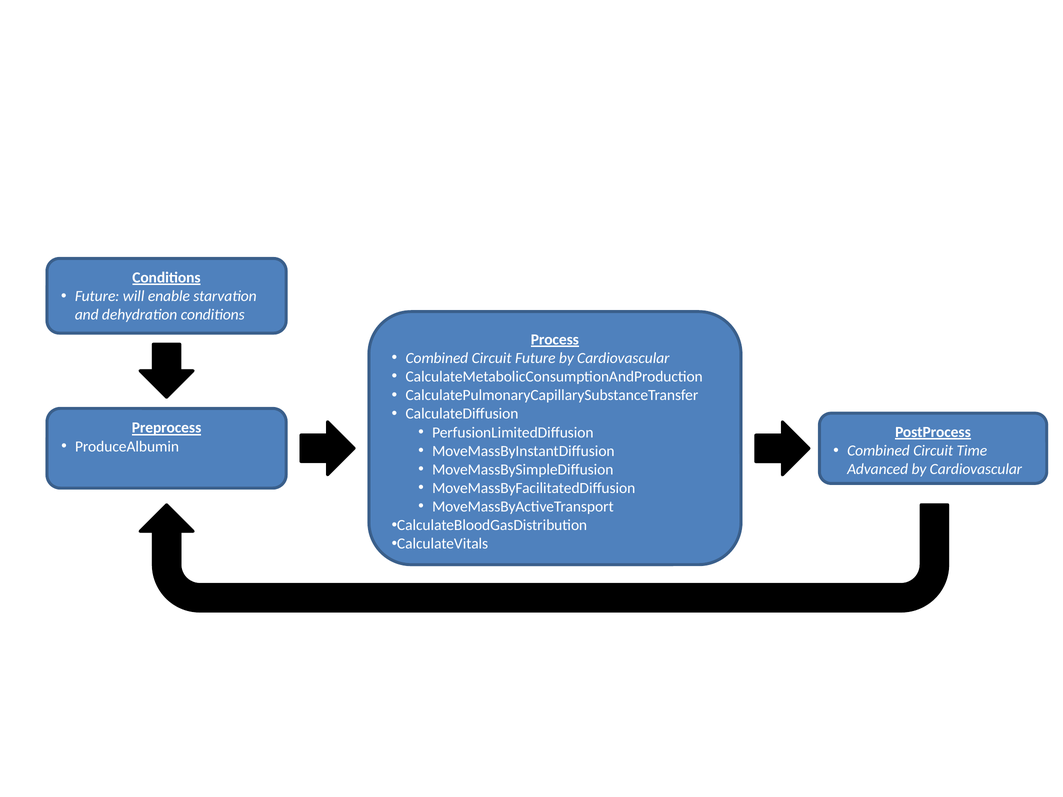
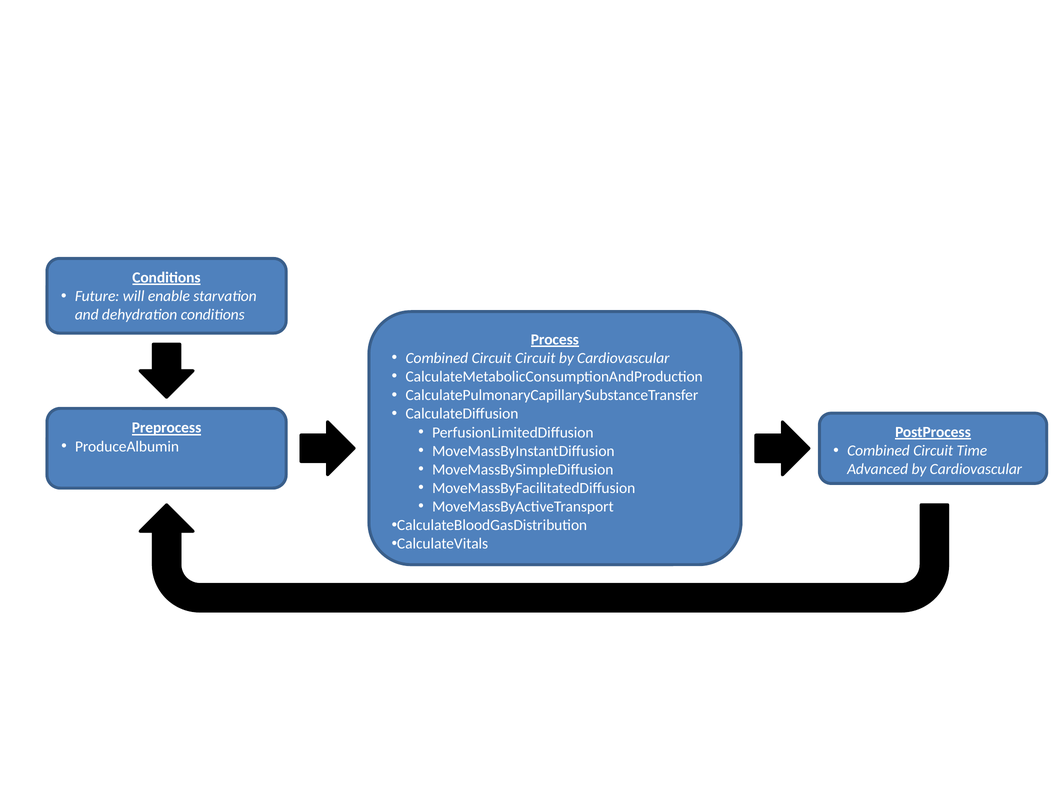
Circuit Future: Future -> Circuit
